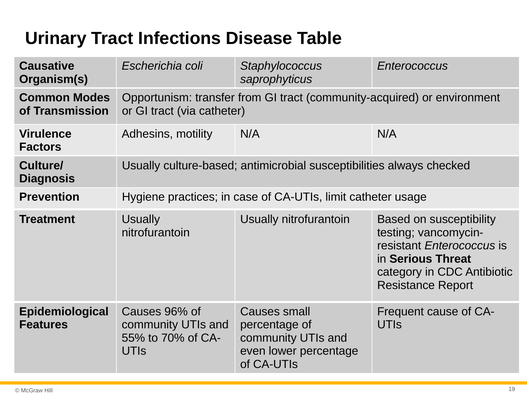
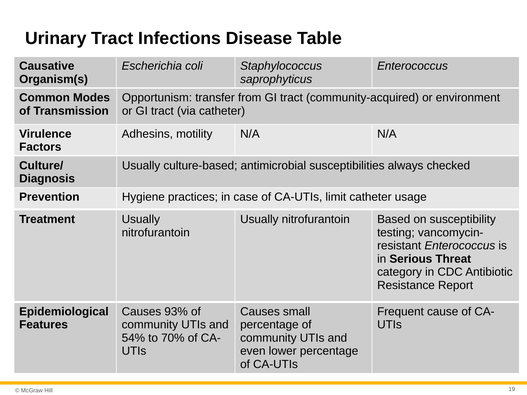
96%: 96% -> 93%
55%: 55% -> 54%
